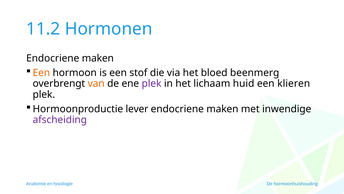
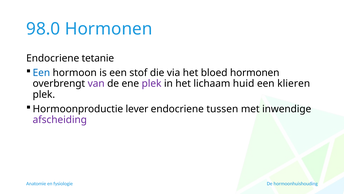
11.2: 11.2 -> 98.0
maken at (98, 58): maken -> tetanie
Een at (41, 73) colour: orange -> blue
bloed beenmerg: beenmerg -> hormonen
van colour: orange -> purple
maken at (222, 109): maken -> tussen
